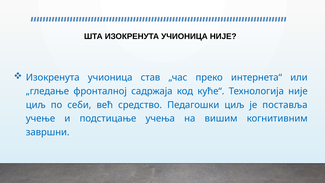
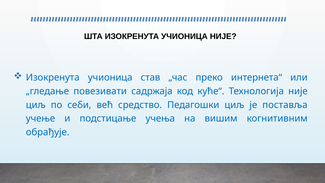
фронталној: фронталној -> повезивати
завршни: завршни -> обрађује
